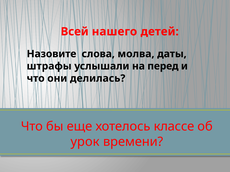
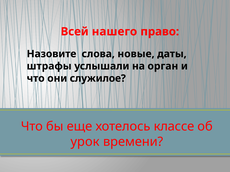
детей: детей -> право
молва: молва -> новые
перед: перед -> орган
делилась: делилась -> служилое
